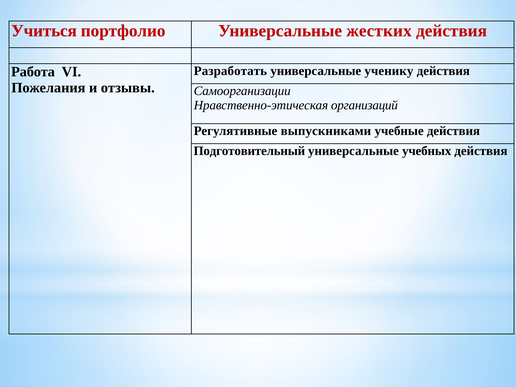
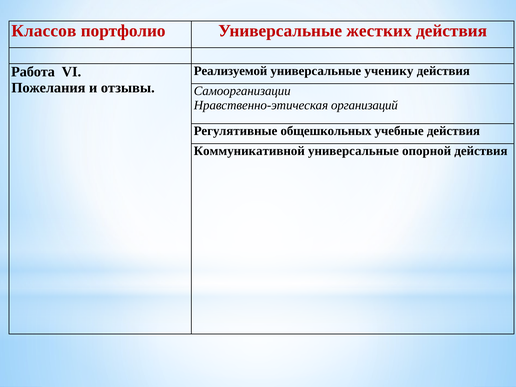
Учиться: Учиться -> Классов
Разработать: Разработать -> Реализуемой
выпускниками: выпускниками -> общешкольных
Подготовительный: Подготовительный -> Коммуникативной
учебных: учебных -> опорной
